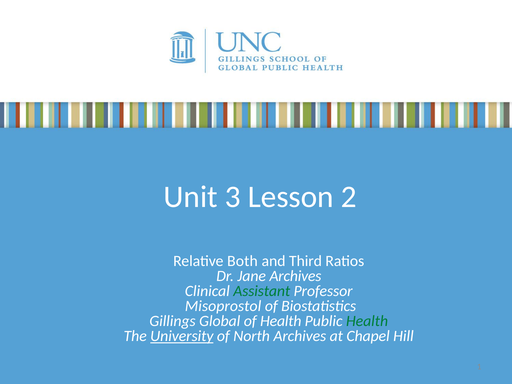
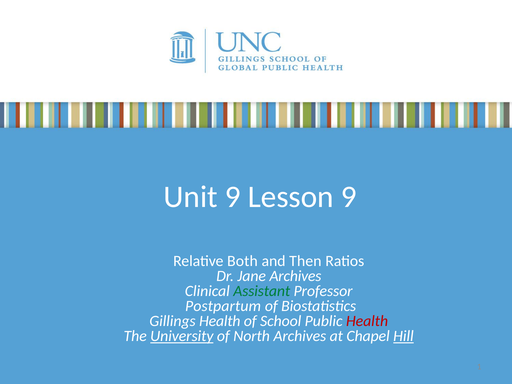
Unit 3: 3 -> 9
Lesson 2: 2 -> 9
Third: Third -> Then
Misoprostol: Misoprostol -> Postpartum
Gillings Global: Global -> Health
of Health: Health -> School
Health at (367, 321) colour: green -> red
Hill underline: none -> present
